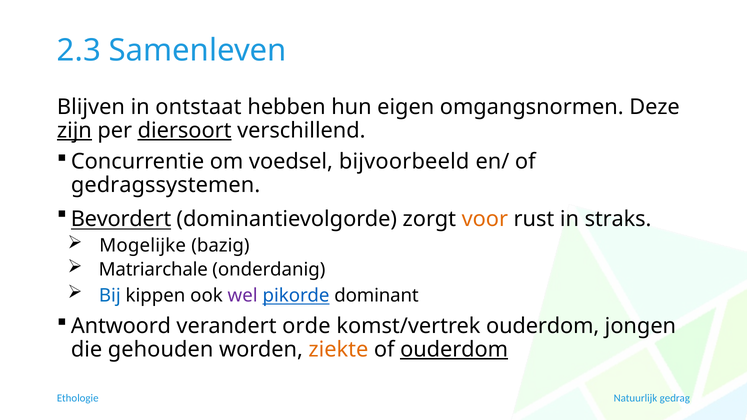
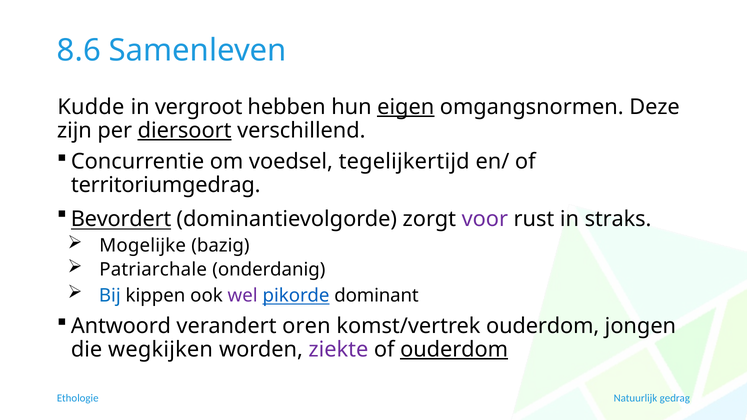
2.3: 2.3 -> 8.6
Blijven: Blijven -> Kudde
ontstaat: ontstaat -> vergroot
eigen underline: none -> present
zijn underline: present -> none
bijvoorbeeld: bijvoorbeeld -> tegelijkertijd
gedragssystemen: gedragssystemen -> territoriumgedrag
voor colour: orange -> purple
Matriarchale: Matriarchale -> Patriarchale
orde: orde -> oren
gehouden: gehouden -> wegkijken
ziekte colour: orange -> purple
